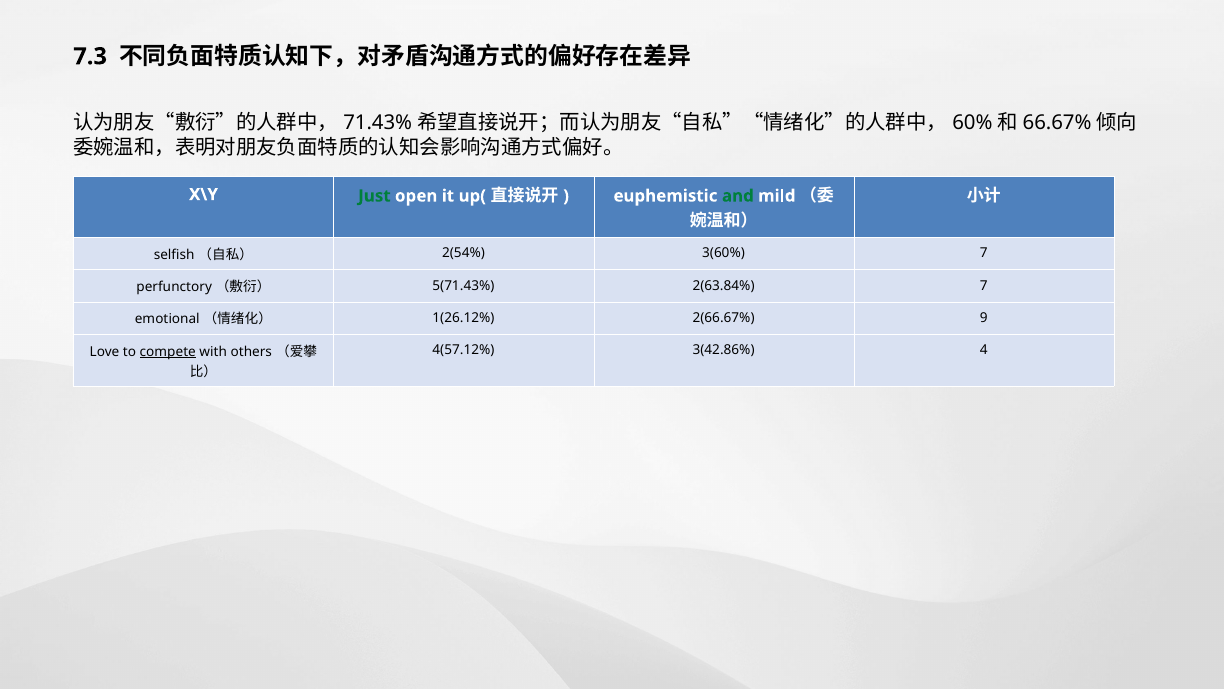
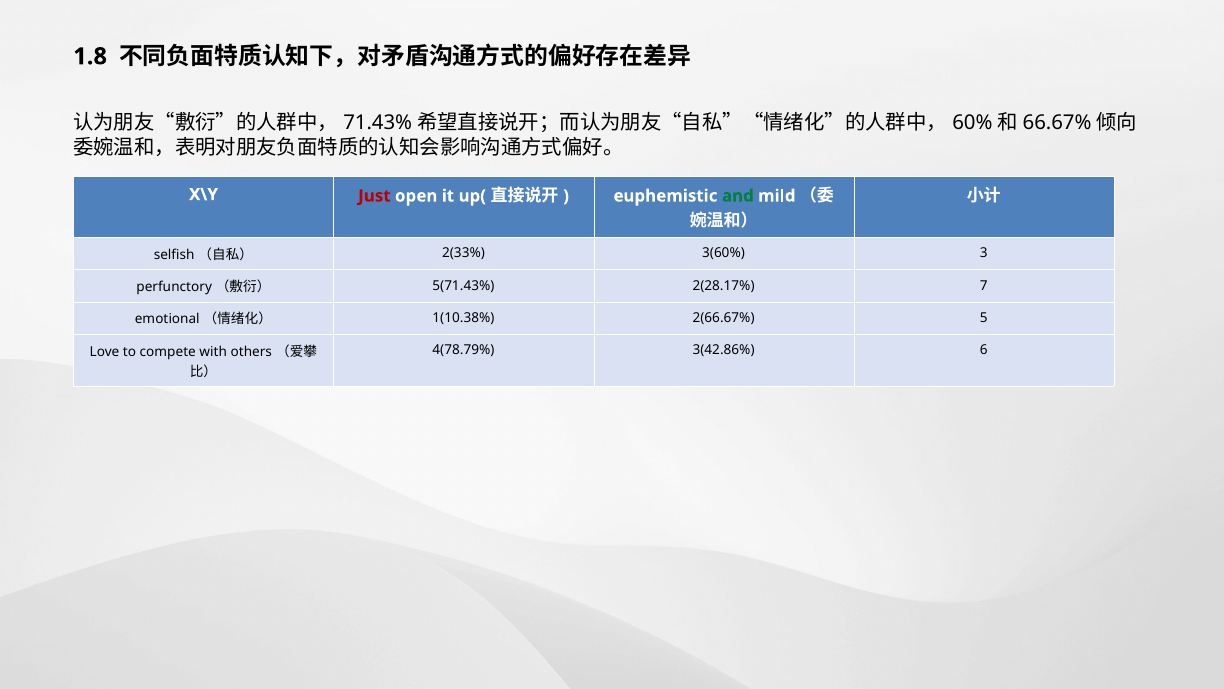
7.3: 7.3 -> 1.8
Just colour: green -> red
2(54%: 2(54% -> 2(33%
3(60% 7: 7 -> 3
2(63.84%: 2(63.84% -> 2(28.17%
1(26.12%: 1(26.12% -> 1(10.38%
9: 9 -> 5
4(57.12%: 4(57.12% -> 4(78.79%
4: 4 -> 6
compete underline: present -> none
